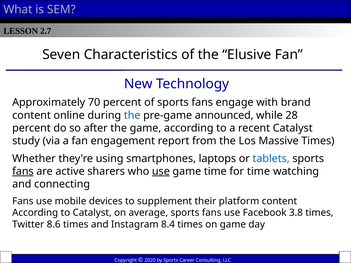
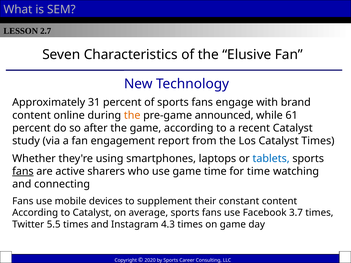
70: 70 -> 31
the at (132, 115) colour: blue -> orange
28: 28 -> 61
Los Massive: Massive -> Catalyst
use at (161, 171) underline: present -> none
platform: platform -> constant
3.8: 3.8 -> 3.7
8.6: 8.6 -> 5.5
8.4: 8.4 -> 4.3
